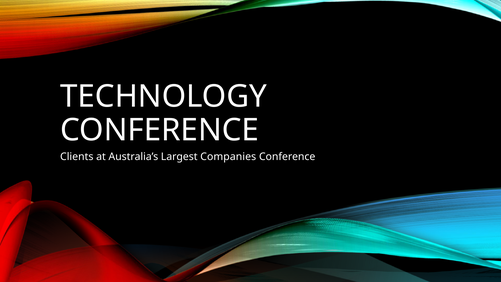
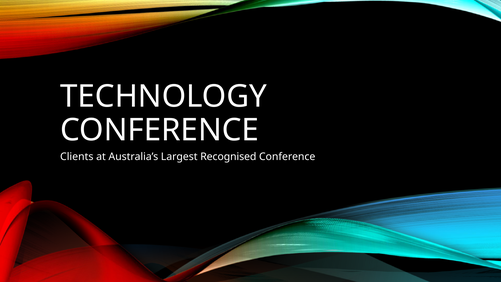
Companies: Companies -> Recognised
